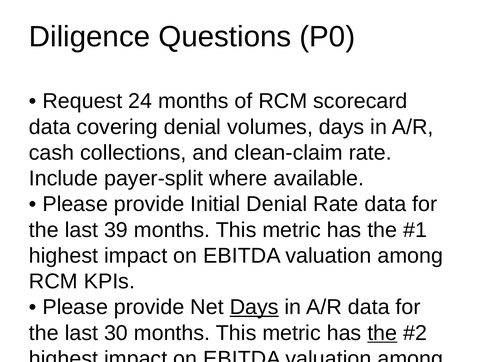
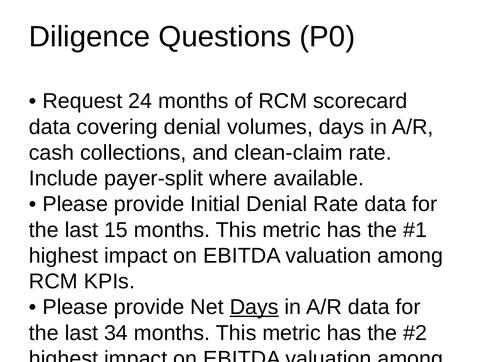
39: 39 -> 15
30: 30 -> 34
the at (382, 333) underline: present -> none
